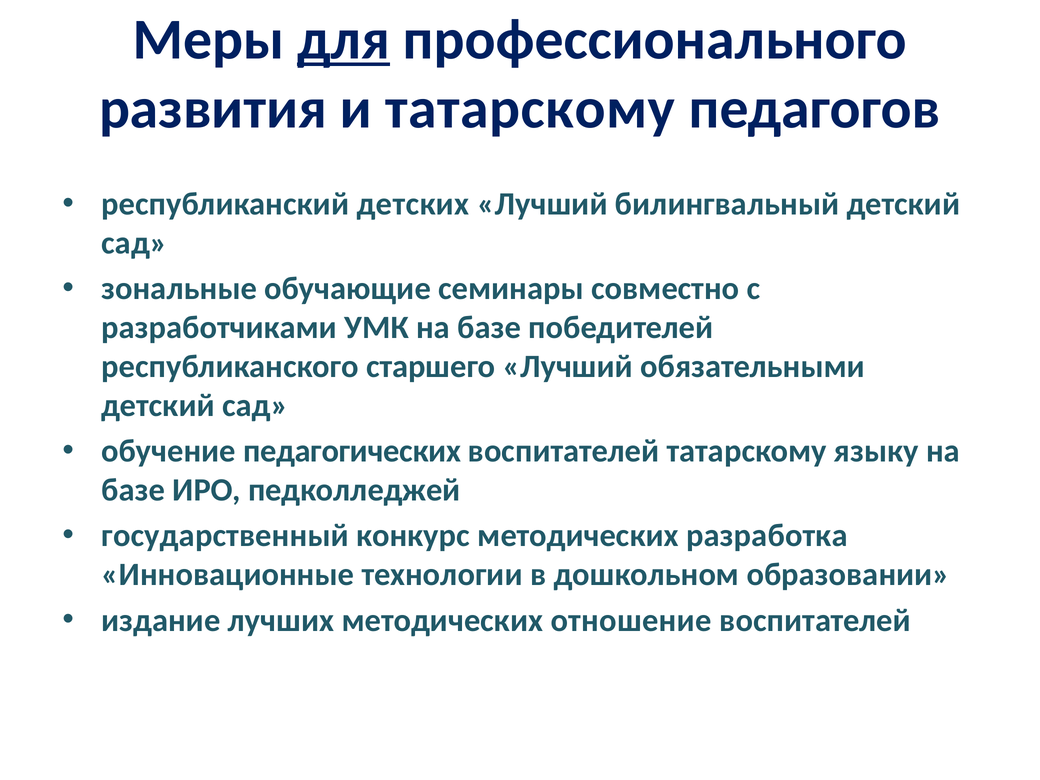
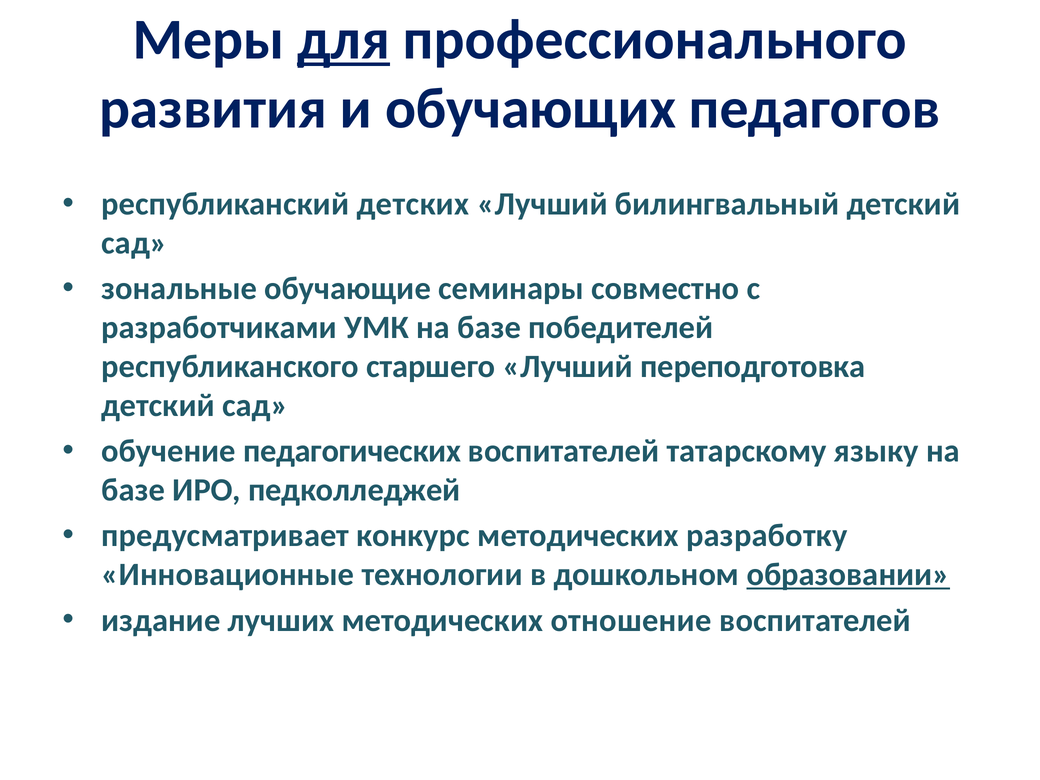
и татарскому: татарскому -> обучающих
обязательными: обязательными -> переподготовка
государственный: государственный -> предусматривает
разработка: разработка -> разработку
образовании underline: none -> present
